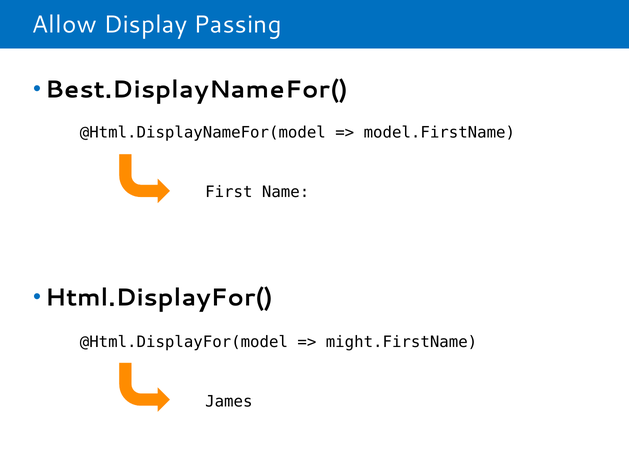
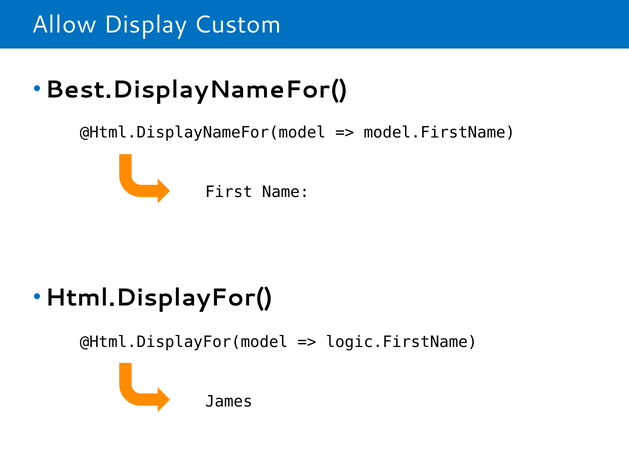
Passing: Passing -> Custom
might.FirstName: might.FirstName -> logic.FirstName
